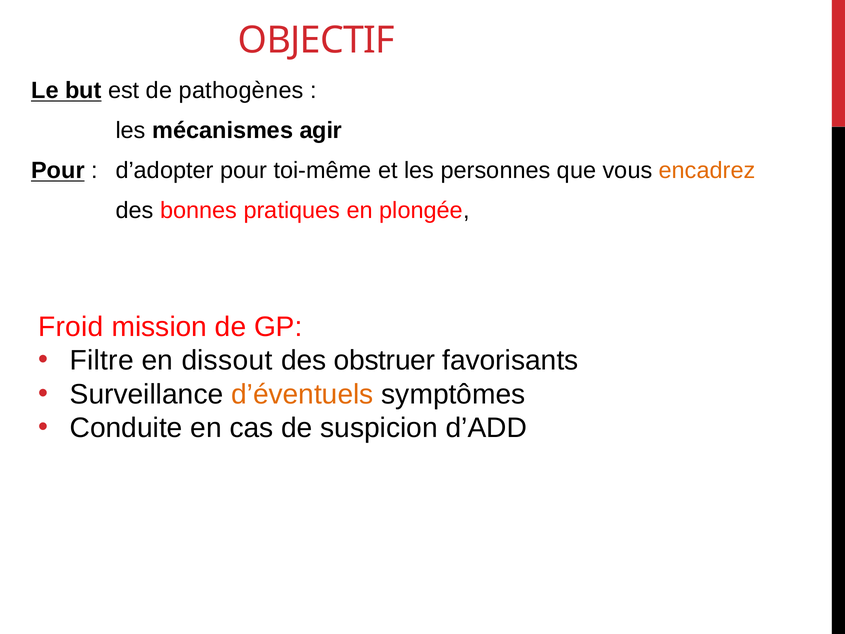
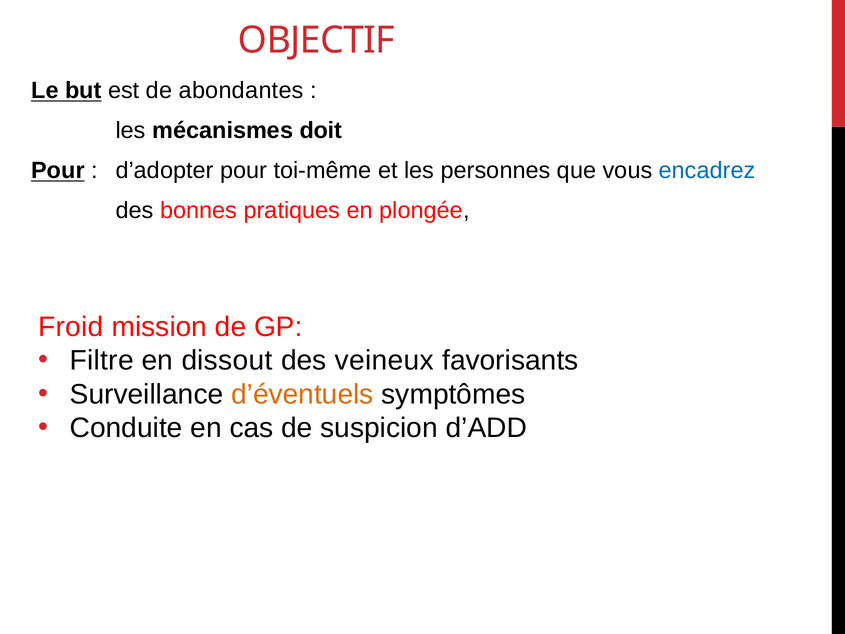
pathogènes: pathogènes -> abondantes
agir: agir -> doit
encadrez colour: orange -> blue
obstruer: obstruer -> veineux
